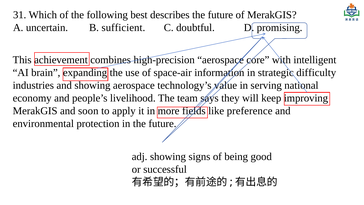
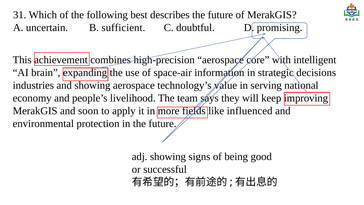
difficulty: difficulty -> decisions
preference: preference -> influenced
